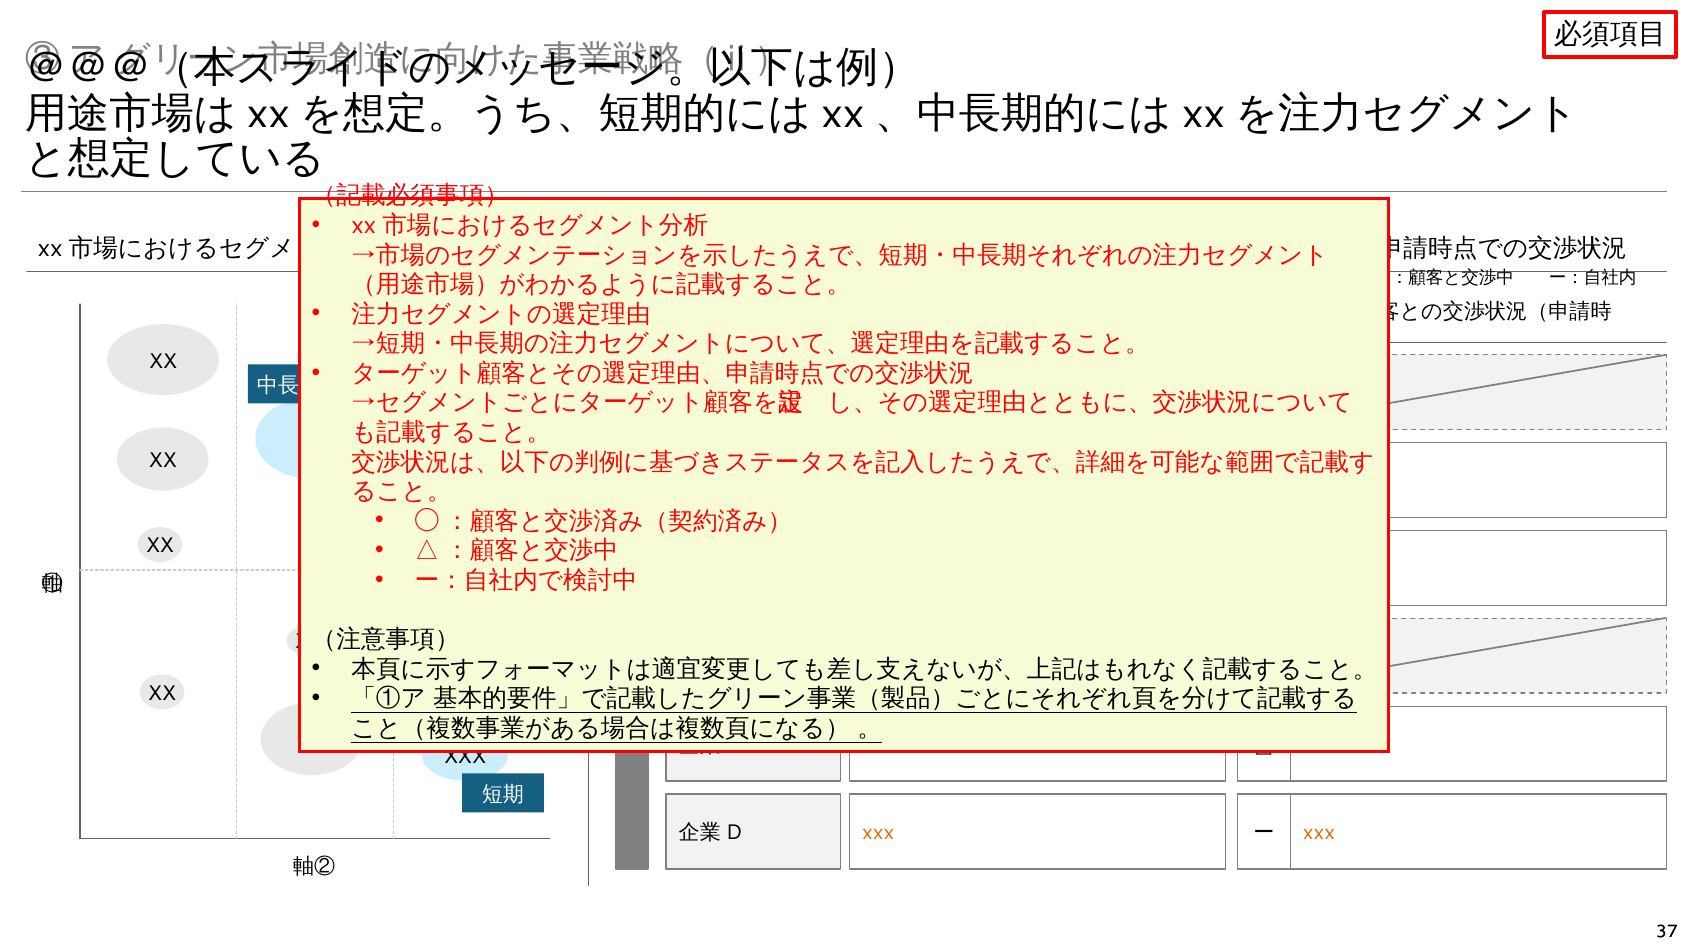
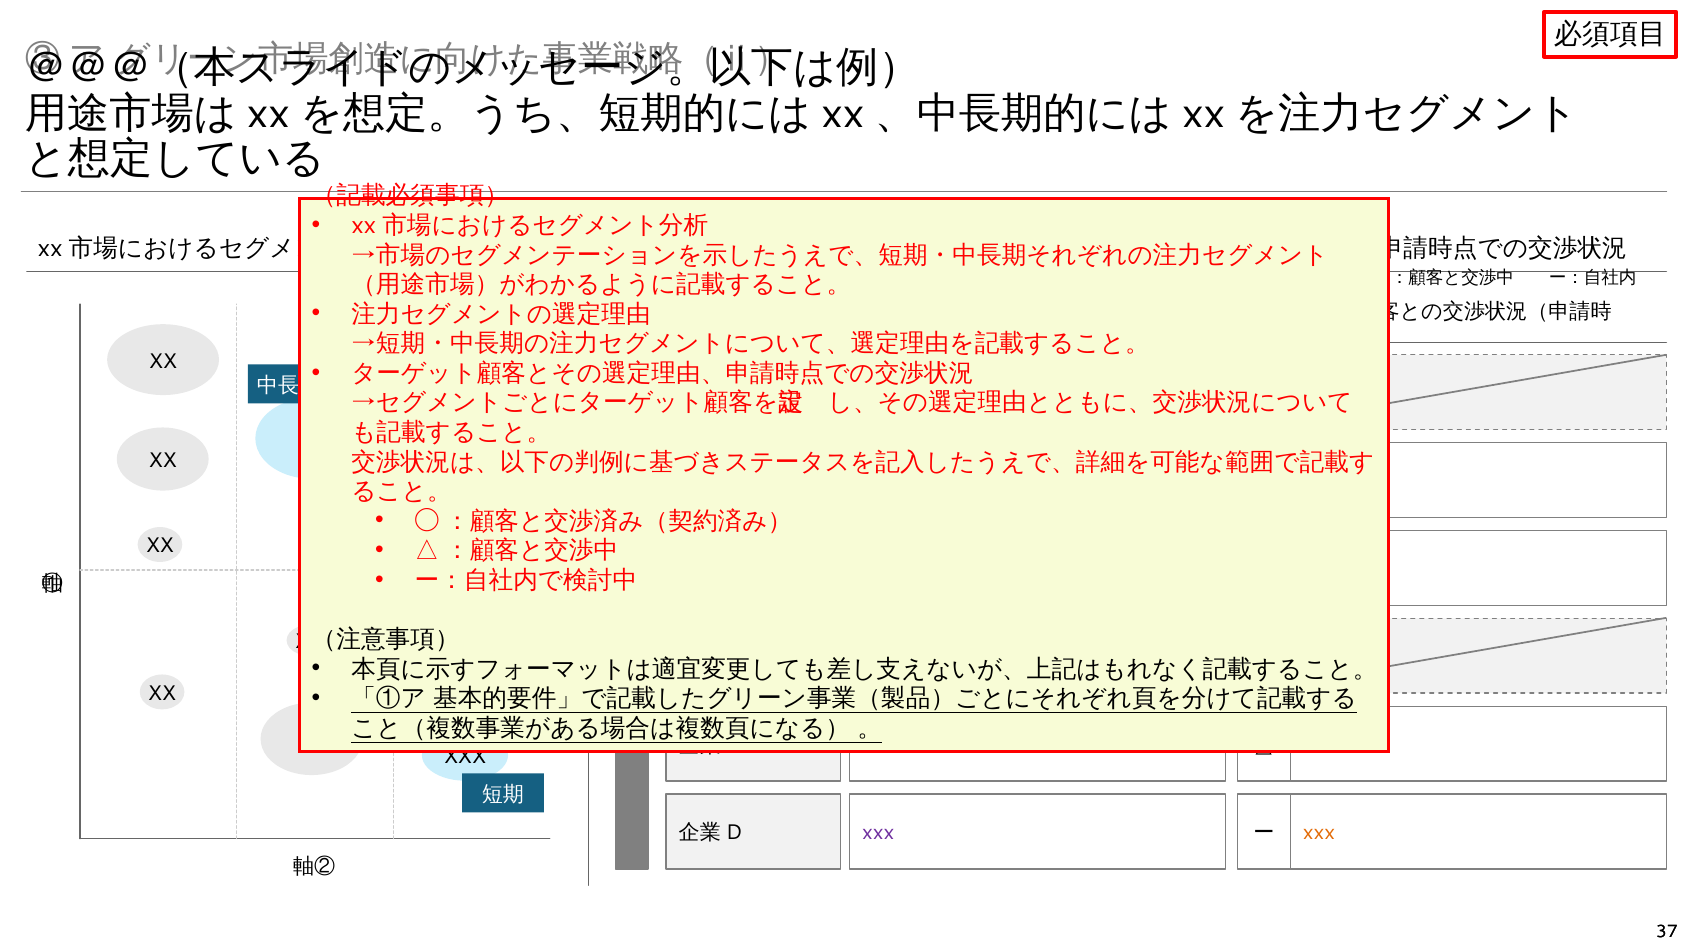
xxx at (878, 833) colour: orange -> purple
